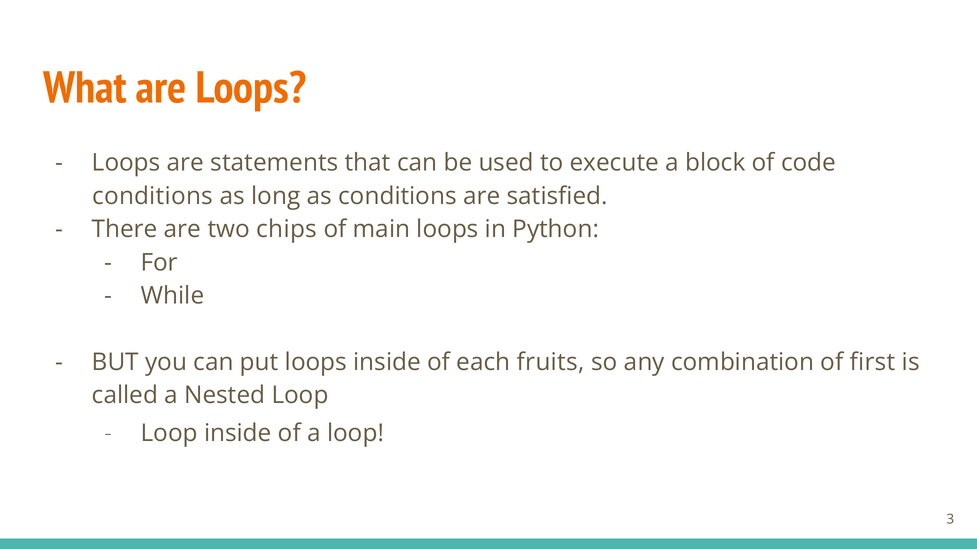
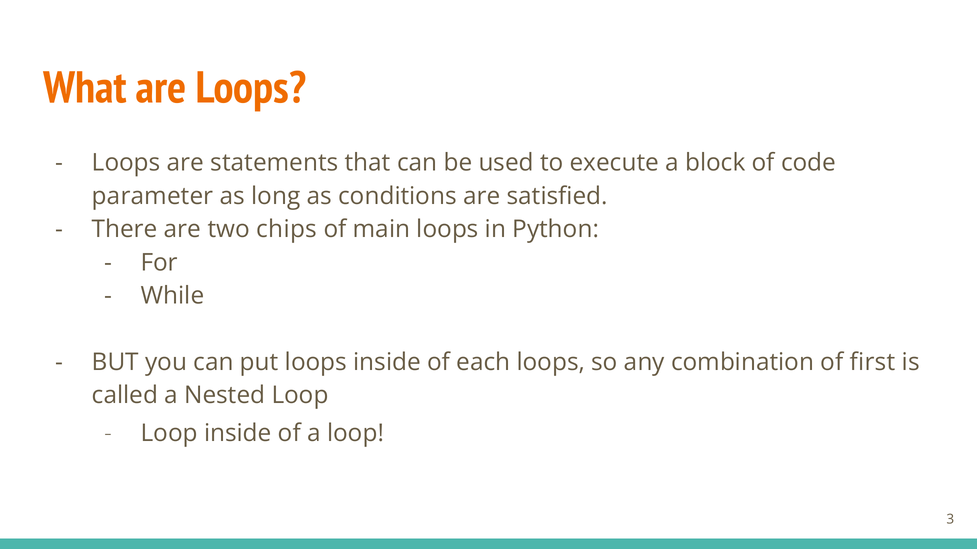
conditions at (153, 196): conditions -> parameter
each fruits: fruits -> loops
